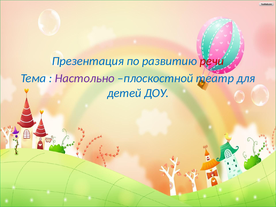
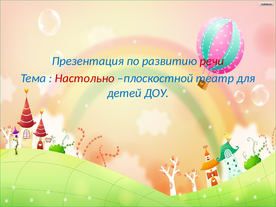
Настольно colour: purple -> red
